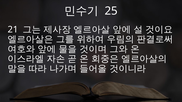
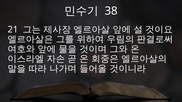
25: 25 -> 38
